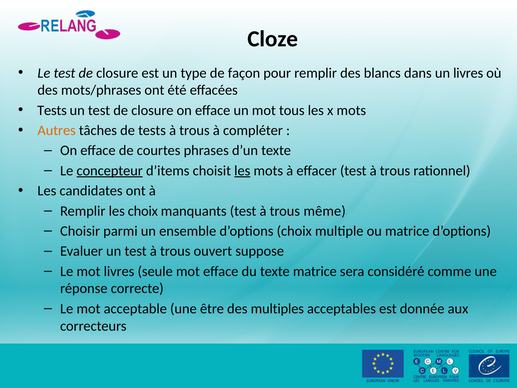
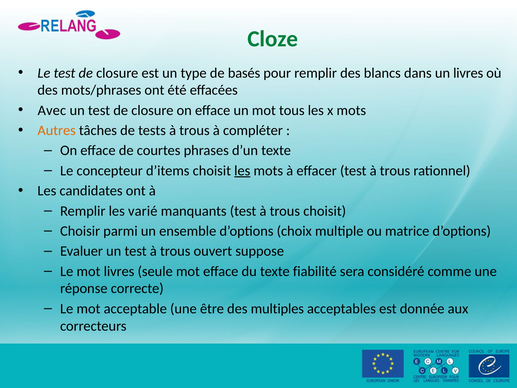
Cloze colour: black -> green
façon: façon -> basés
Tests at (52, 110): Tests -> Avec
concepteur underline: present -> none
les choix: choix -> varié
trous même: même -> choisit
texte matrice: matrice -> fiabilité
